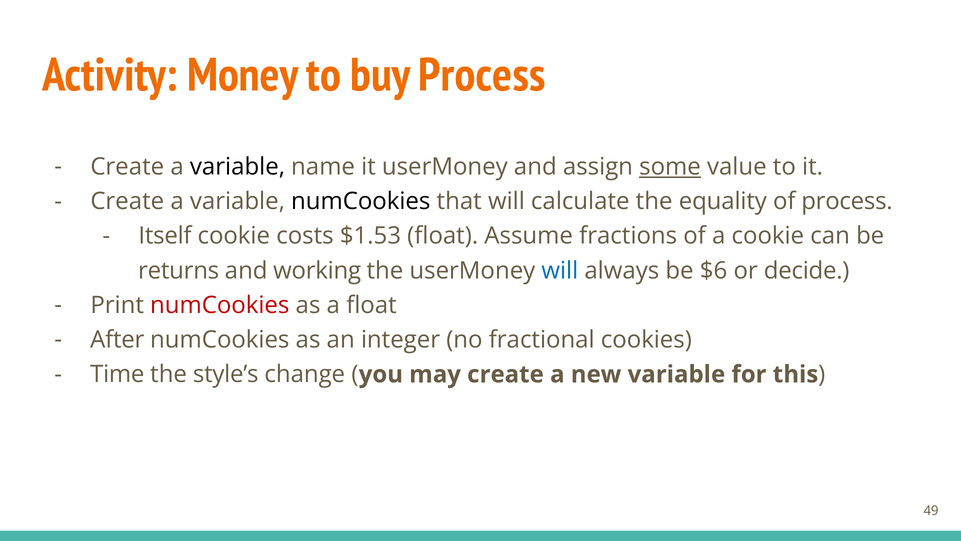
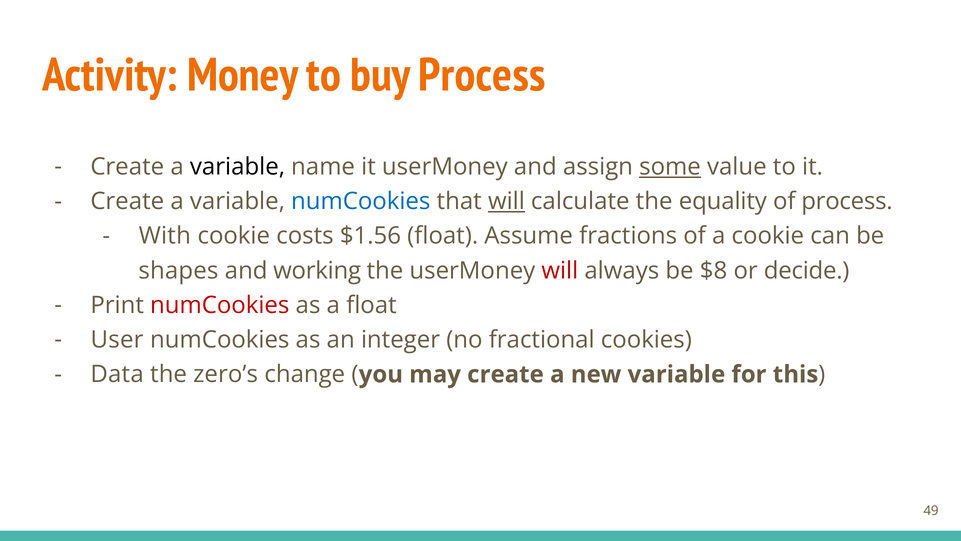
numCookies at (361, 201) colour: black -> blue
will at (506, 201) underline: none -> present
Itself: Itself -> With
$1.53: $1.53 -> $1.56
returns: returns -> shapes
will at (560, 270) colour: blue -> red
$6: $6 -> $8
After: After -> User
Time: Time -> Data
style’s: style’s -> zero’s
